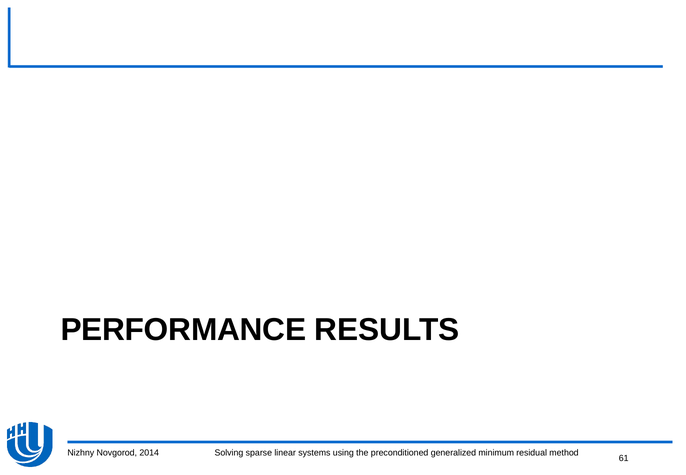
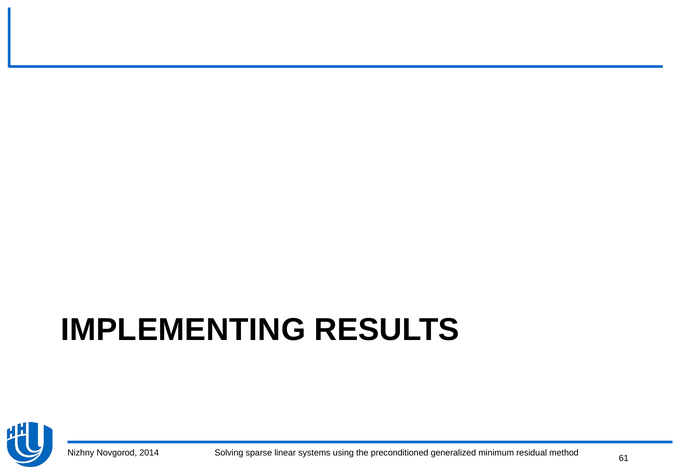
PERFORMANCE: PERFORMANCE -> IMPLEMENTING
